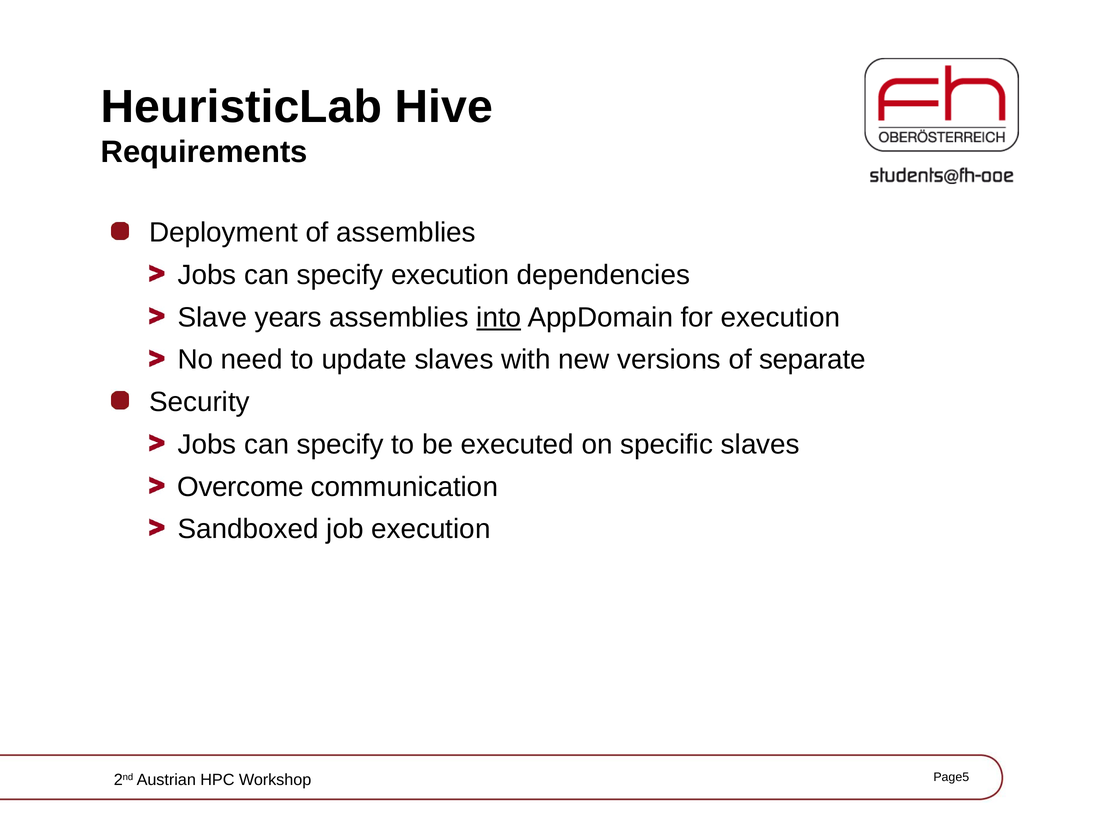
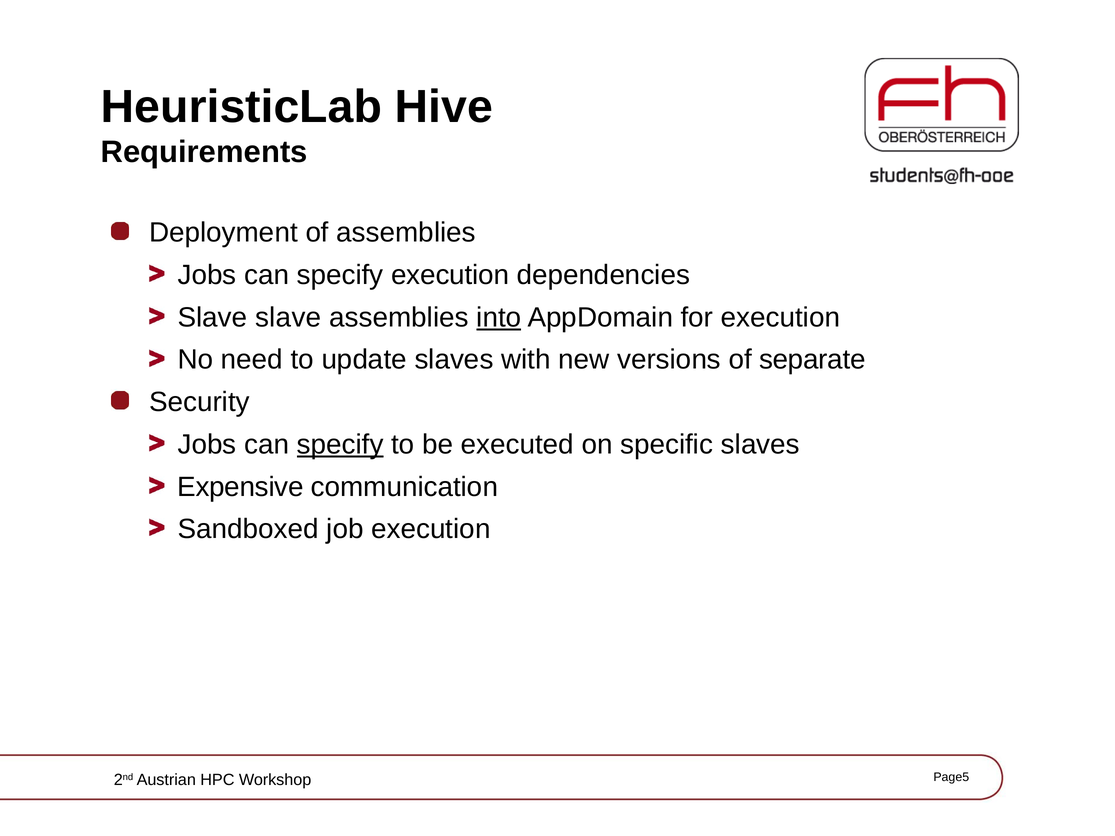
Slave years: years -> slave
specify at (340, 445) underline: none -> present
Overcome: Overcome -> Expensive
